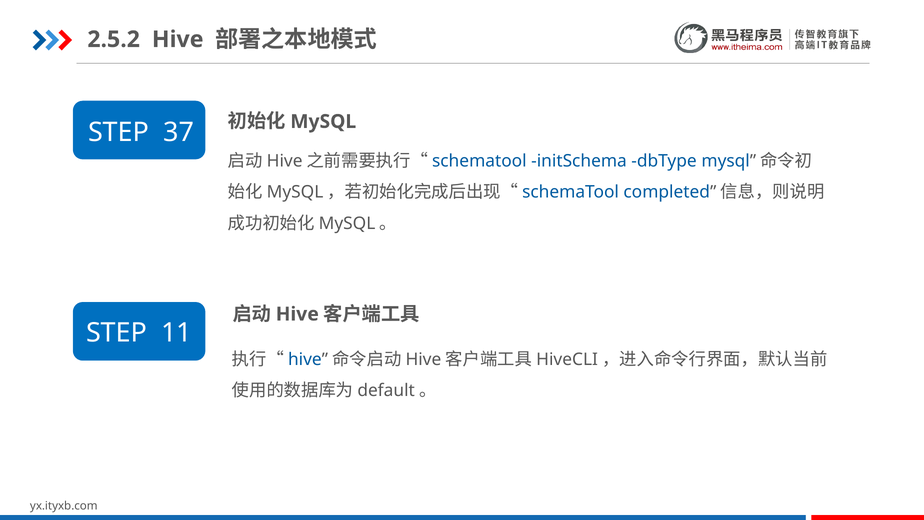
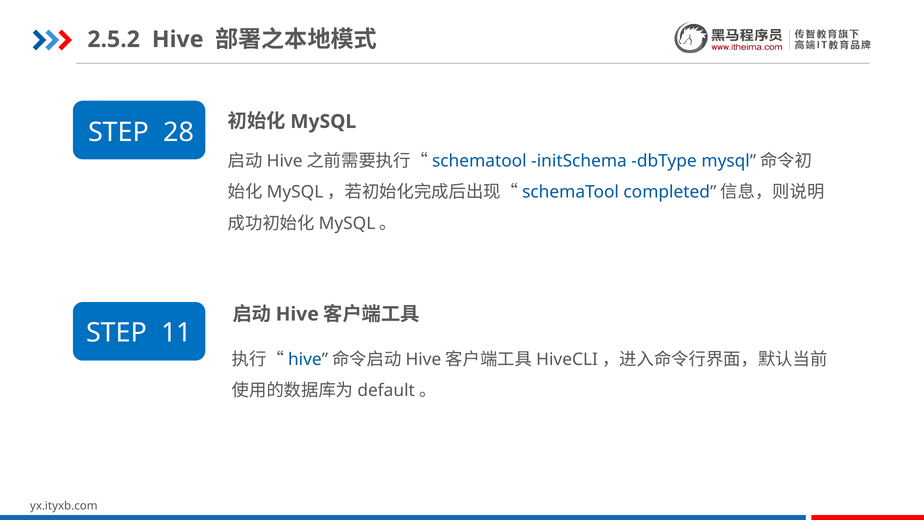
37: 37 -> 28
